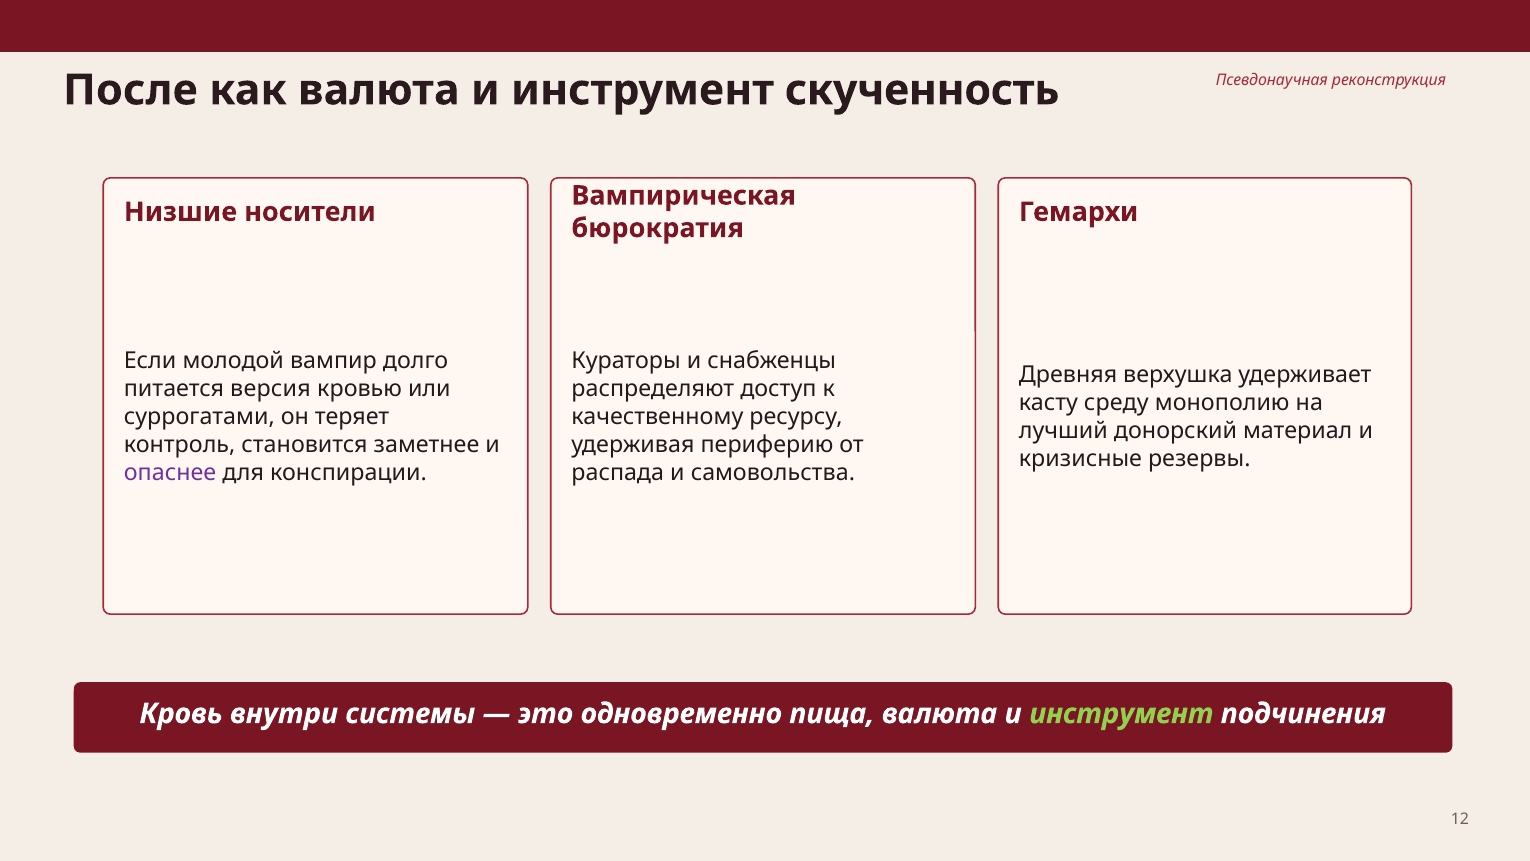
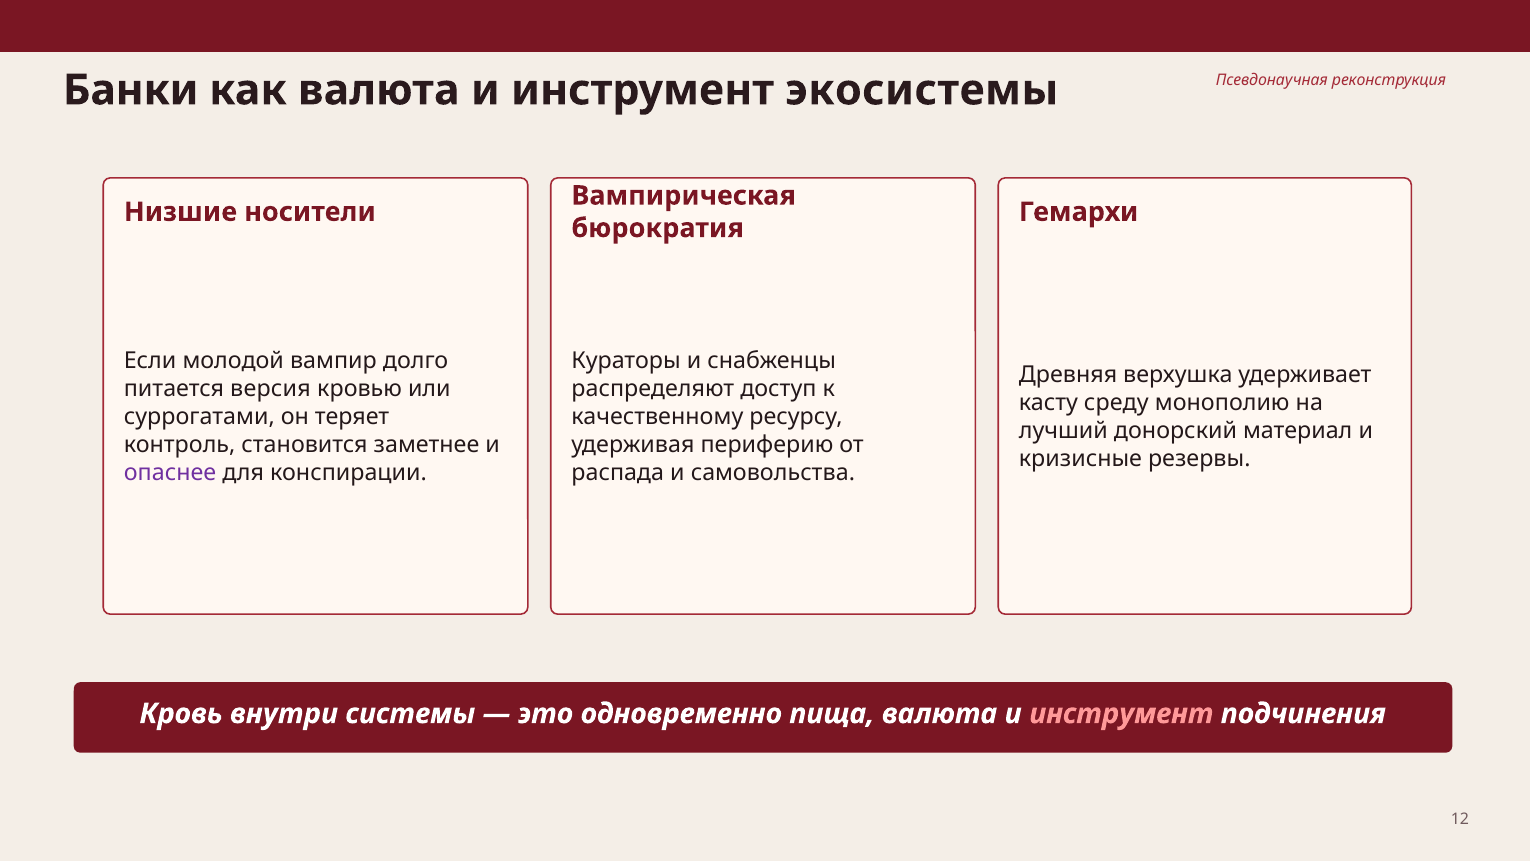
После: После -> Банки
скученность: скученность -> экосистемы
инструмент at (1121, 713) colour: light green -> pink
